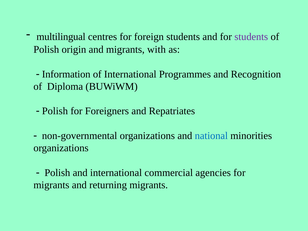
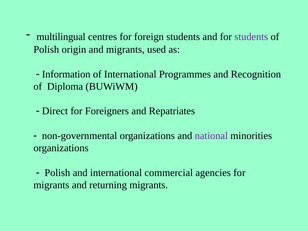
with: with -> used
Polish at (55, 111): Polish -> Direct
national colour: blue -> purple
